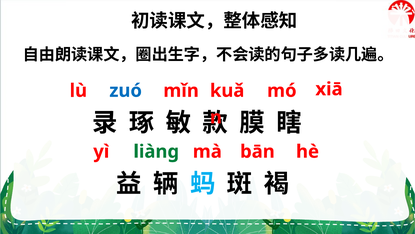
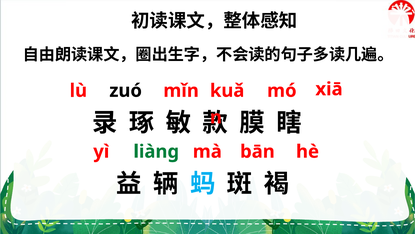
zuó colour: blue -> black
